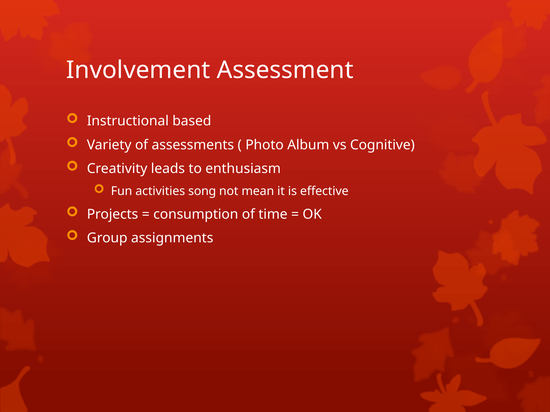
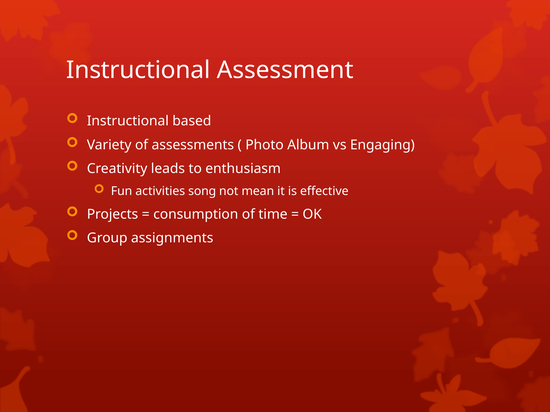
Involvement at (138, 70): Involvement -> Instructional
Cognitive: Cognitive -> Engaging
